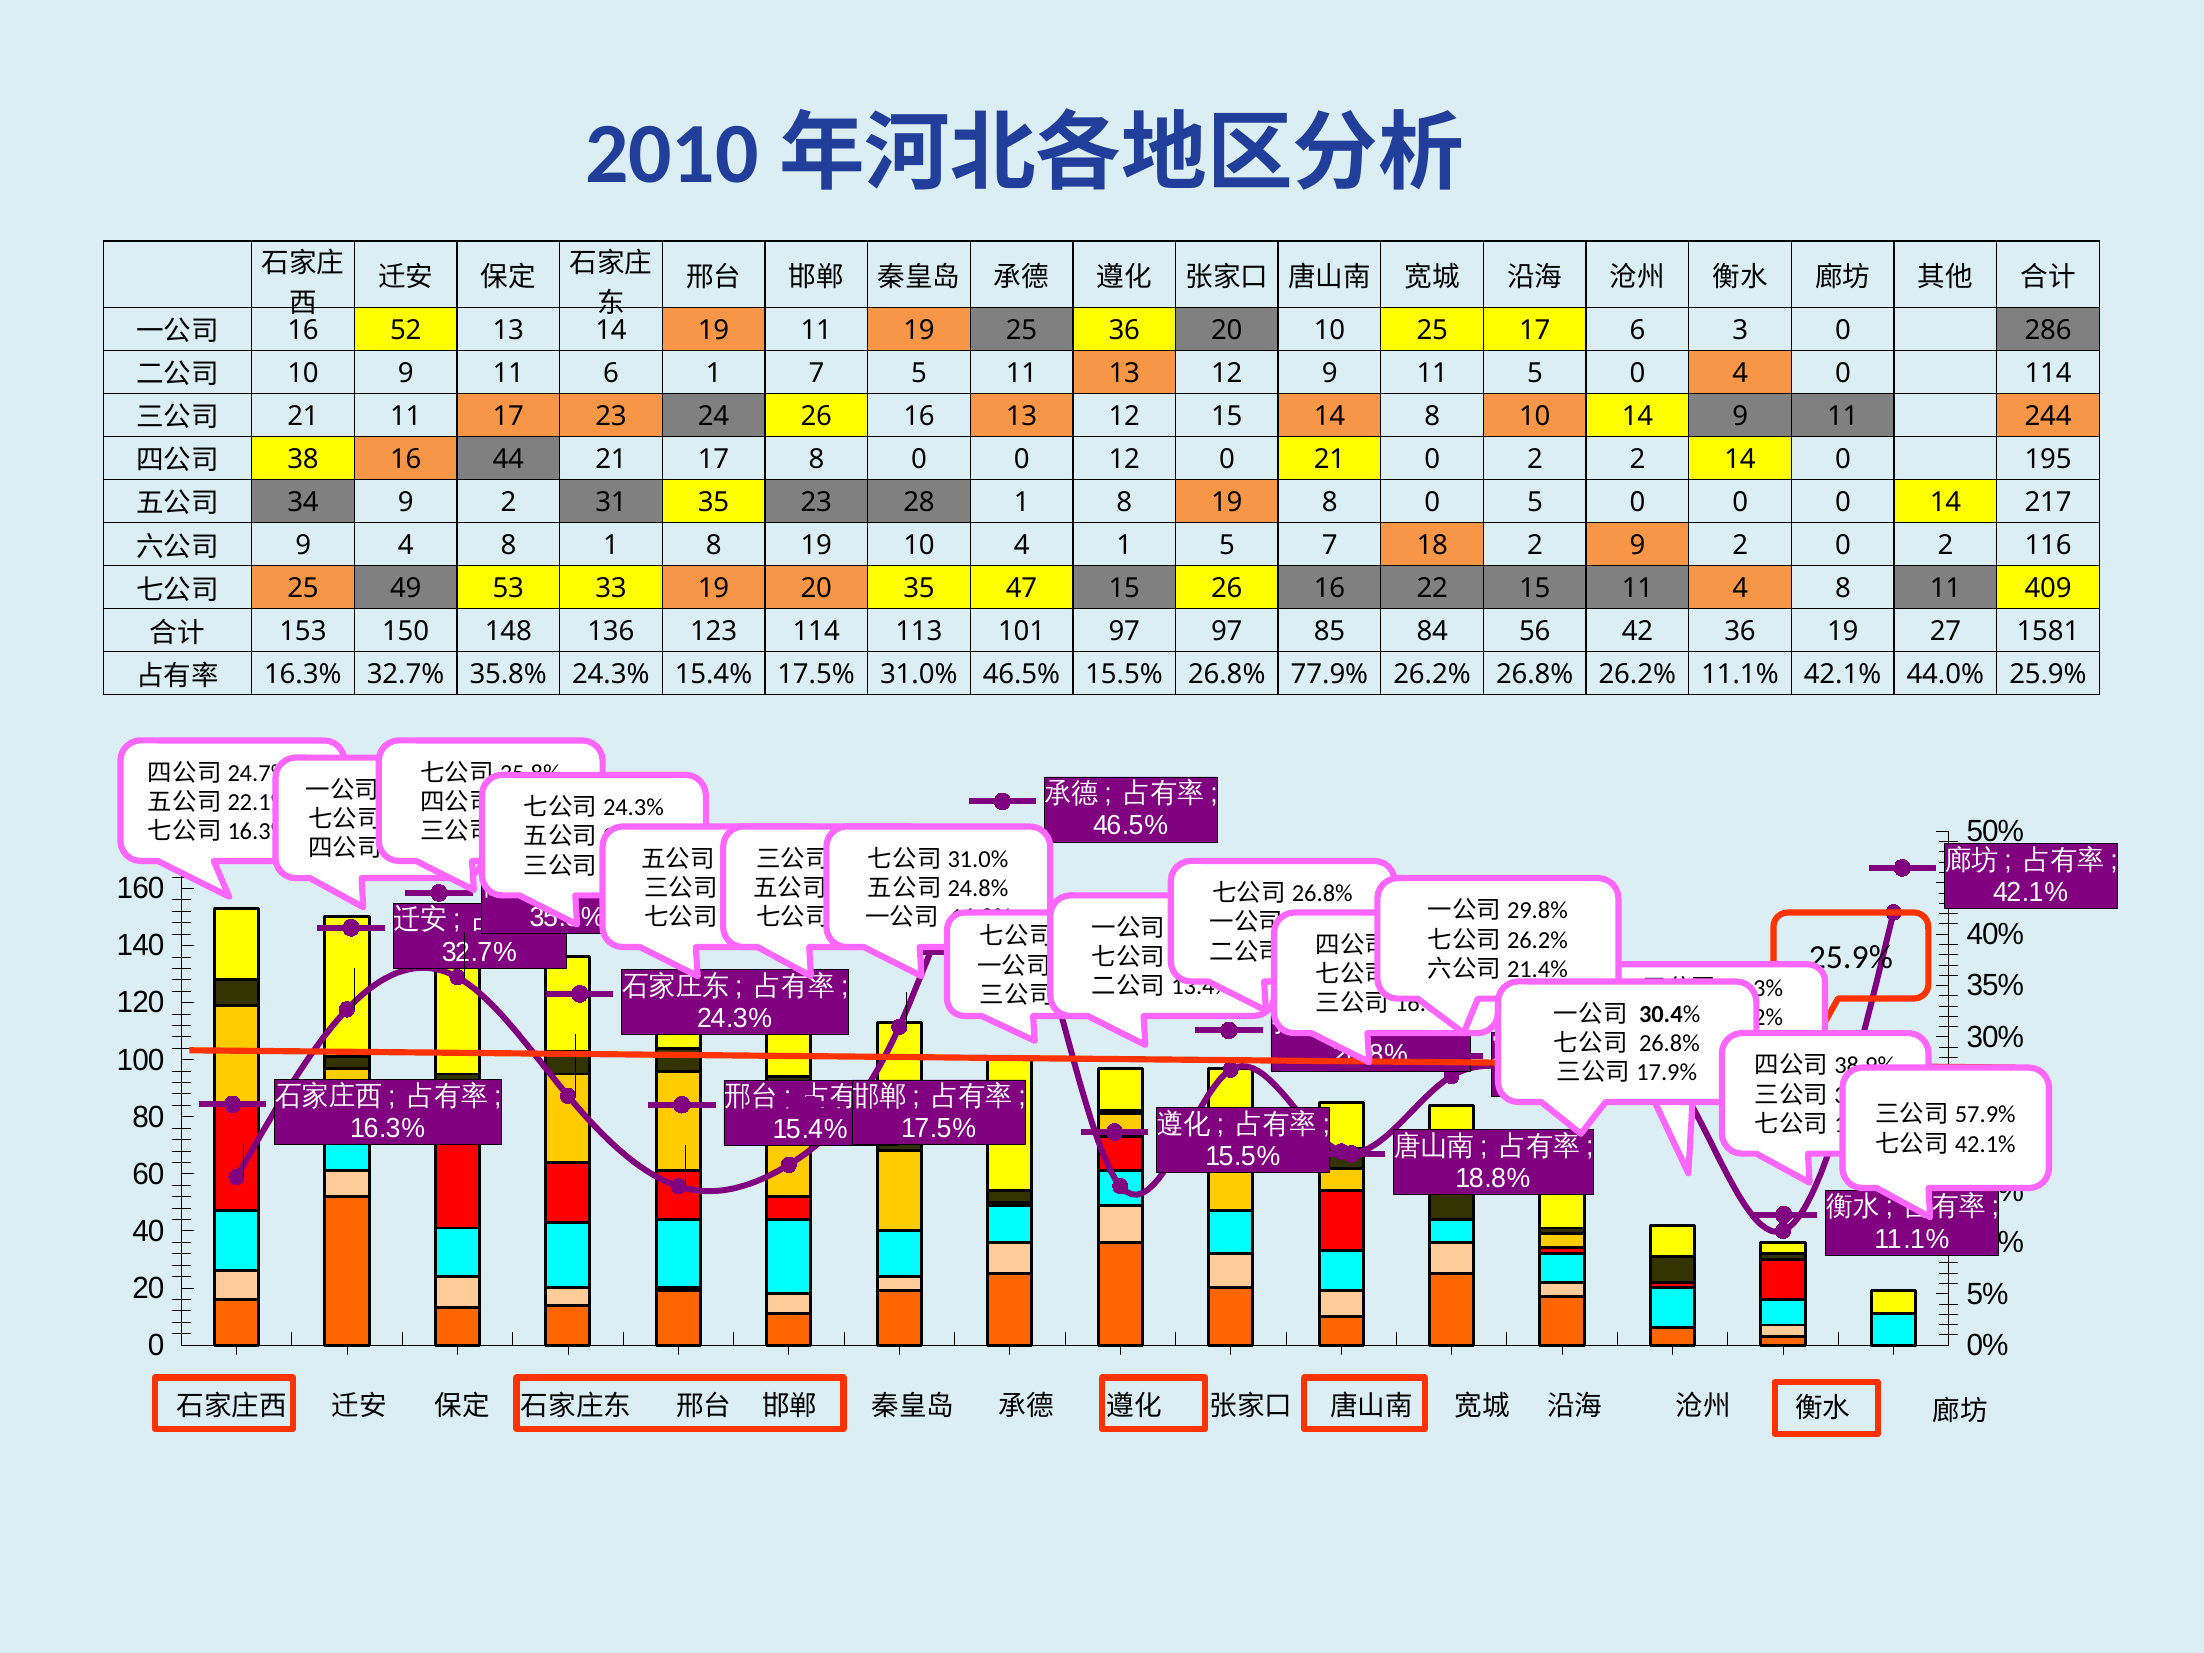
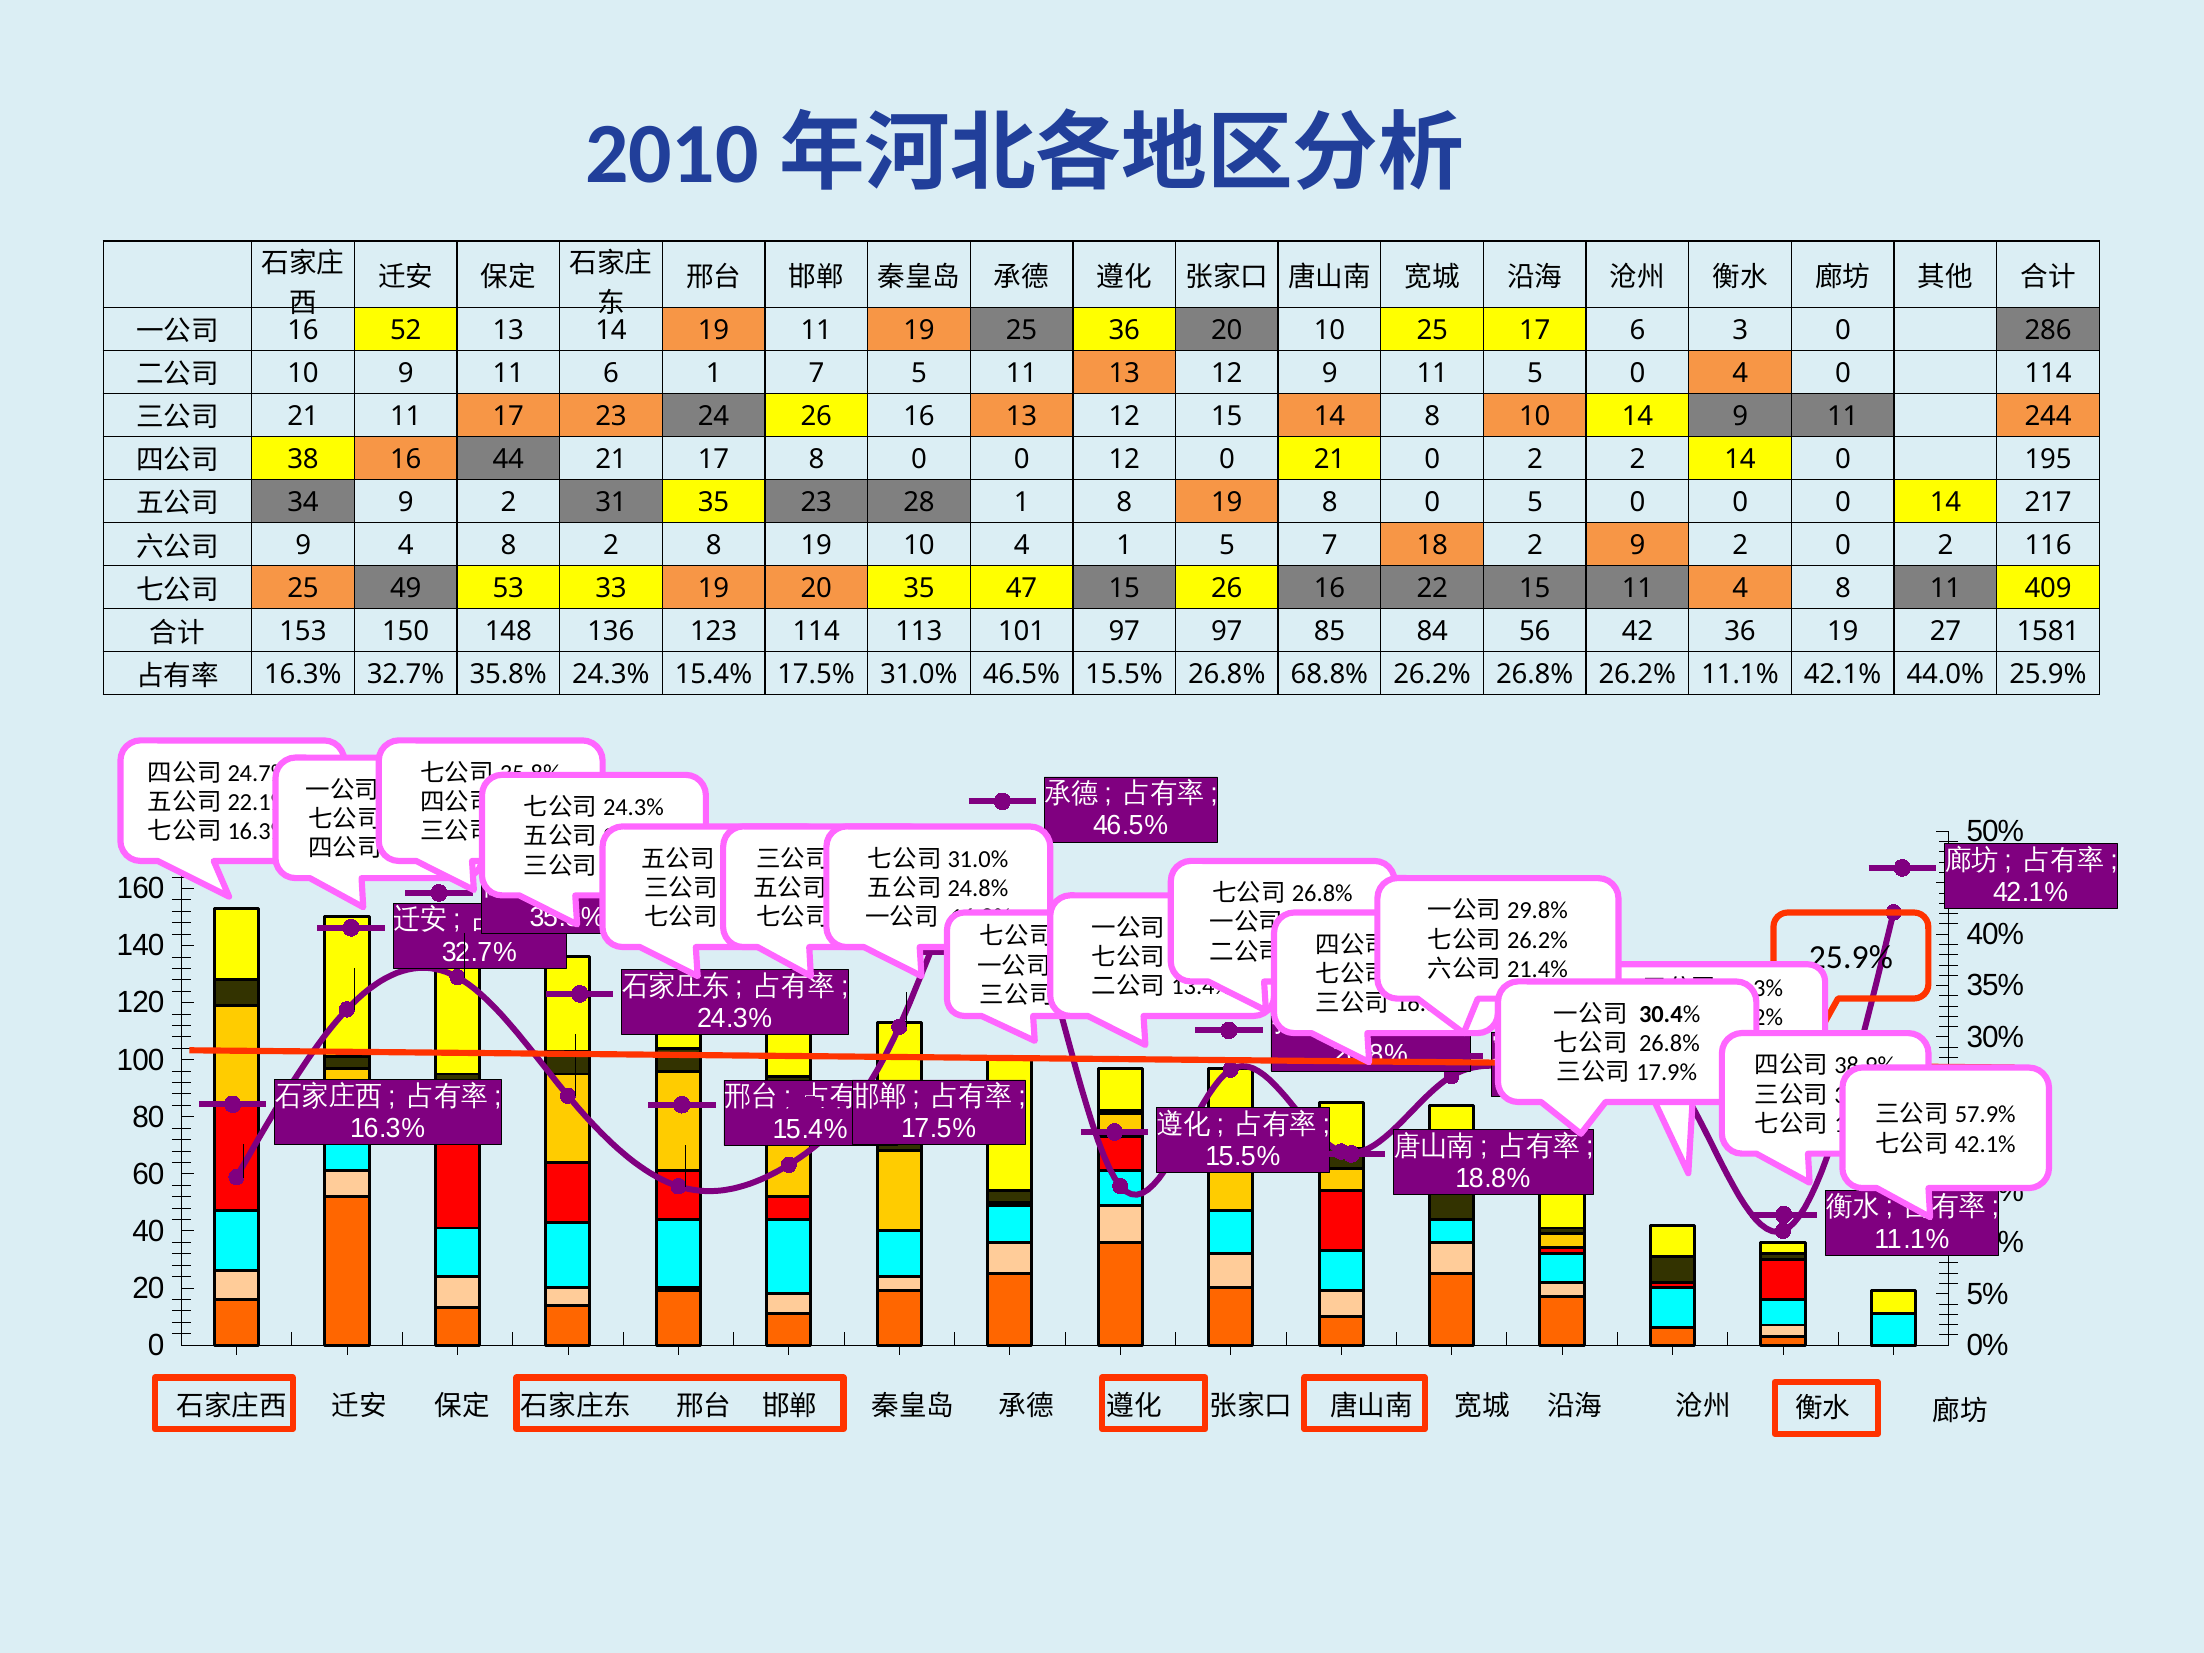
8 1: 1 -> 2
77.9%: 77.9% -> 68.8%
